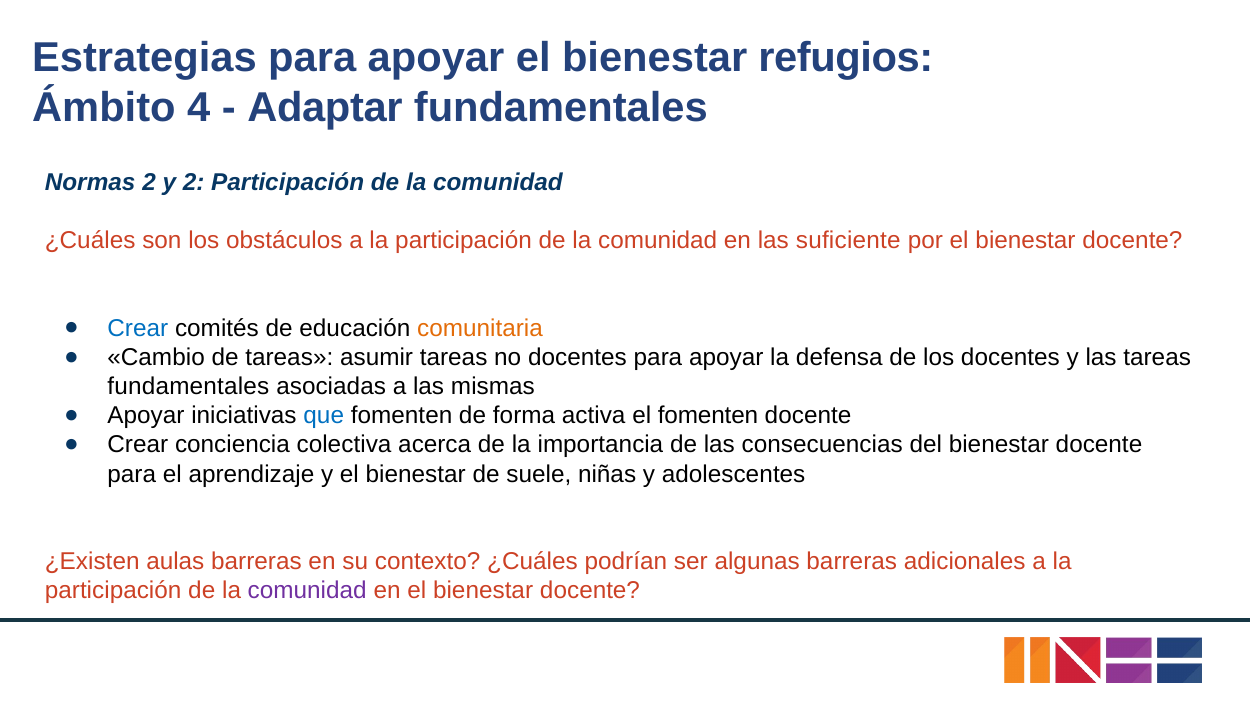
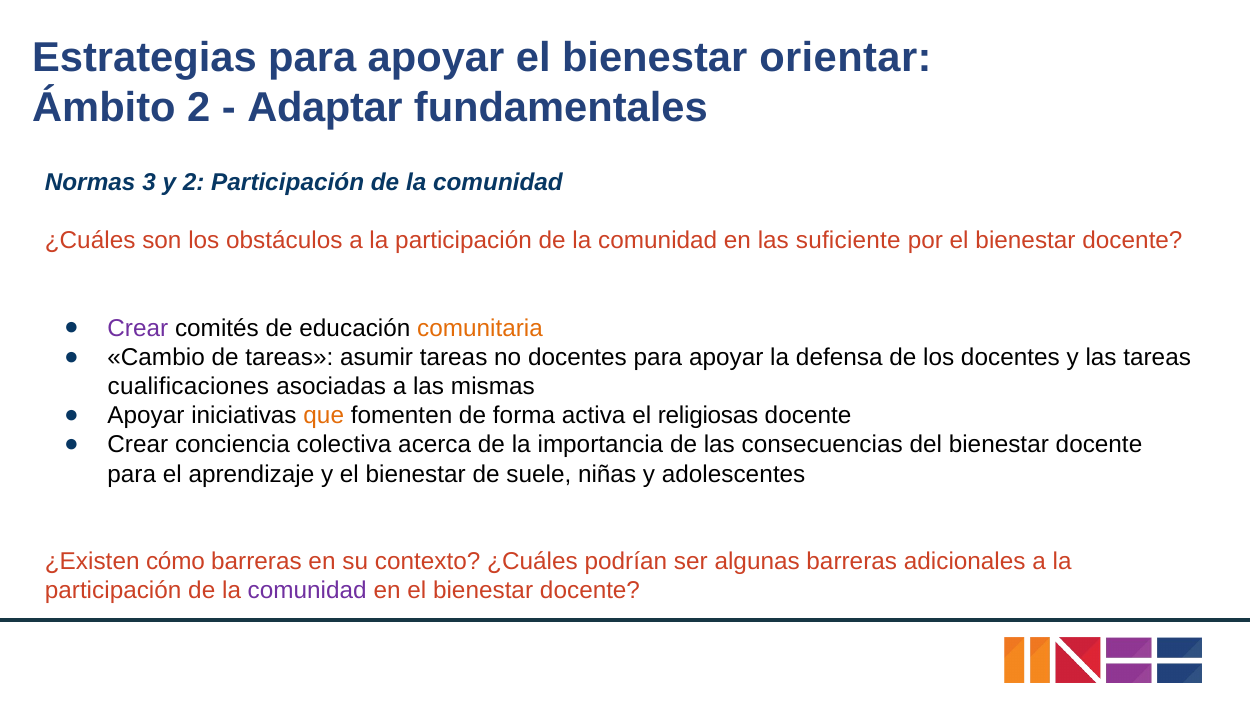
refugios: refugios -> orientar
Ámbito 4: 4 -> 2
Normas 2: 2 -> 3
Crear at (138, 328) colour: blue -> purple
fundamentales at (188, 387): fundamentales -> cualificaciones
que colour: blue -> orange
el fomenten: fomenten -> religiosas
aulas: aulas -> cómo
